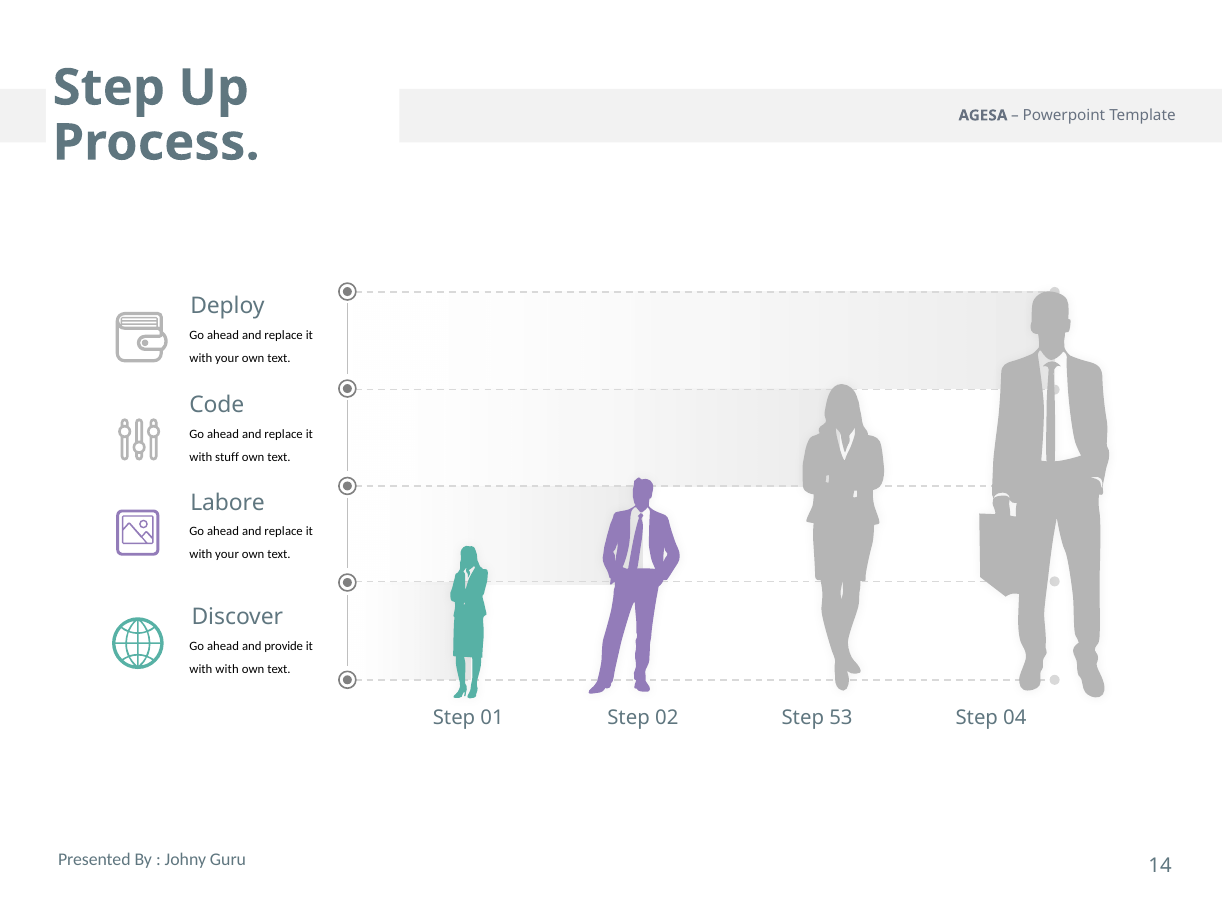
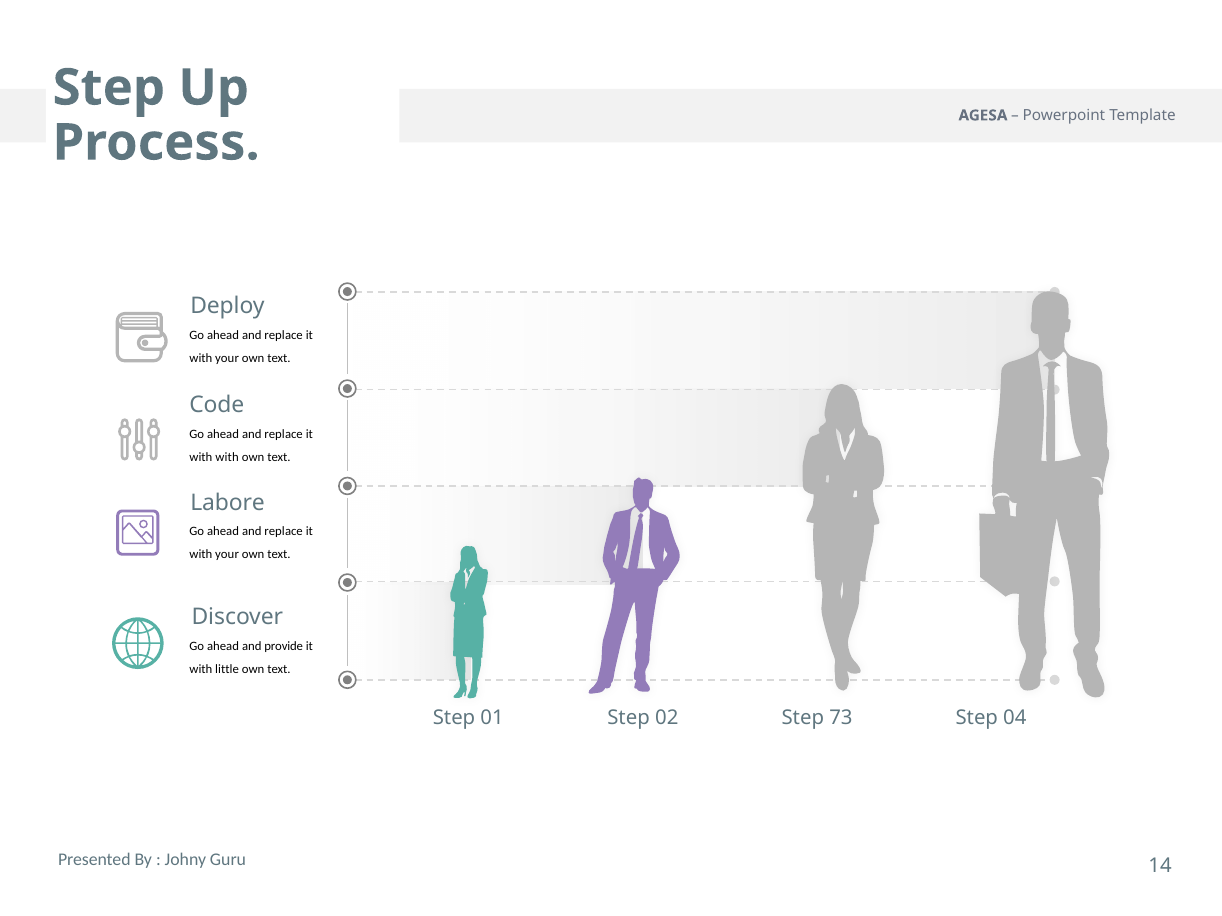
with stuff: stuff -> with
with with: with -> little
53: 53 -> 73
